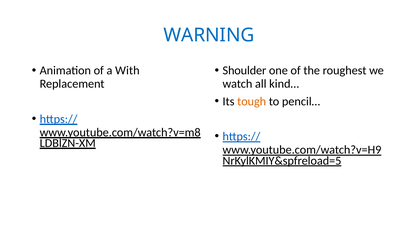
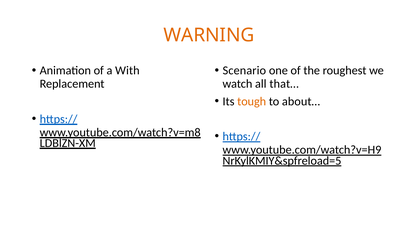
WARNING colour: blue -> orange
Shoulder: Shoulder -> Scenario
kind…: kind… -> that…
pencil…: pencil… -> about…
